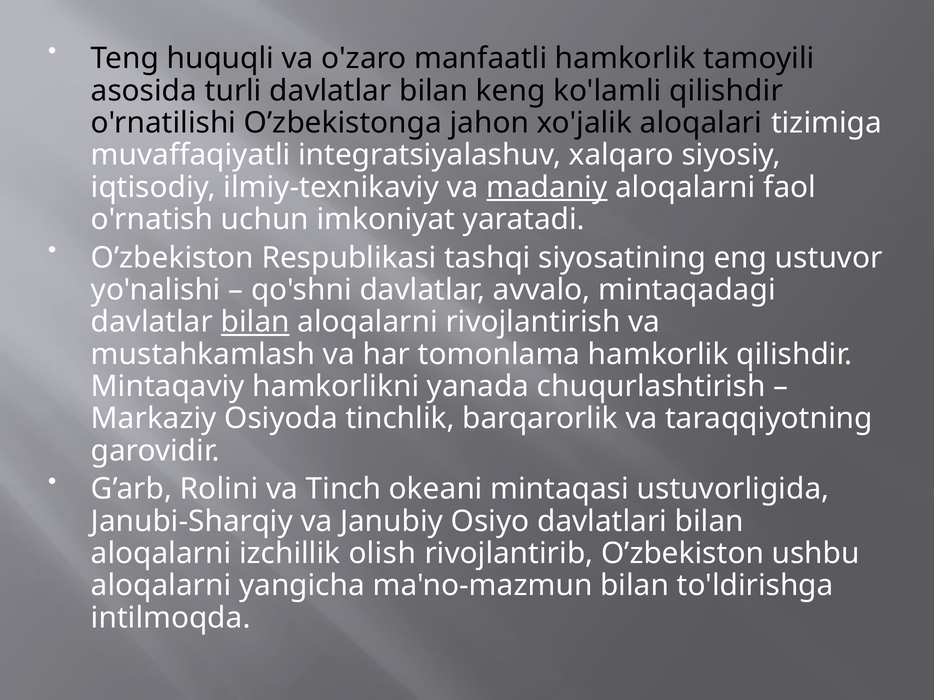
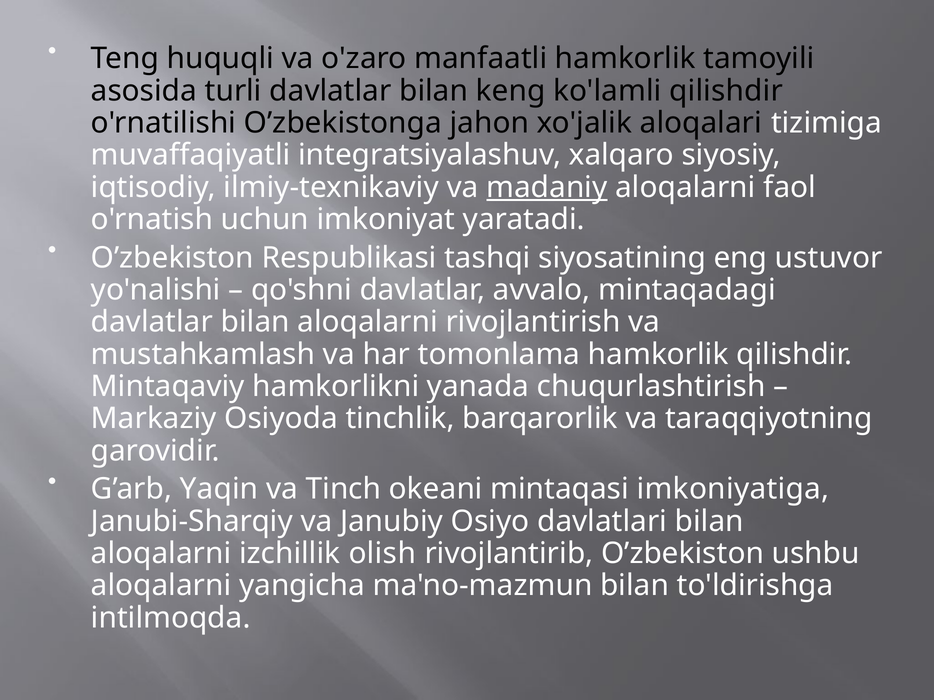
bilan at (255, 322) underline: present -> none
Rolini: Rolini -> Yaqin
ustuvorligida: ustuvorligida -> imkoniyatiga
